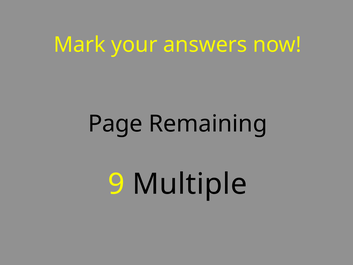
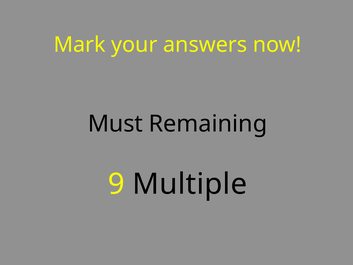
Page: Page -> Must
